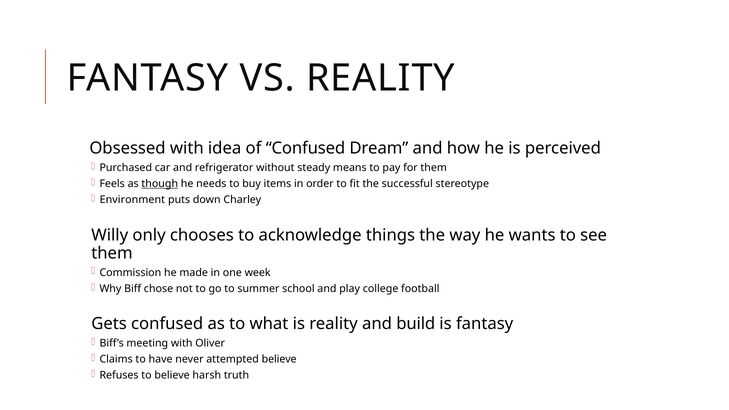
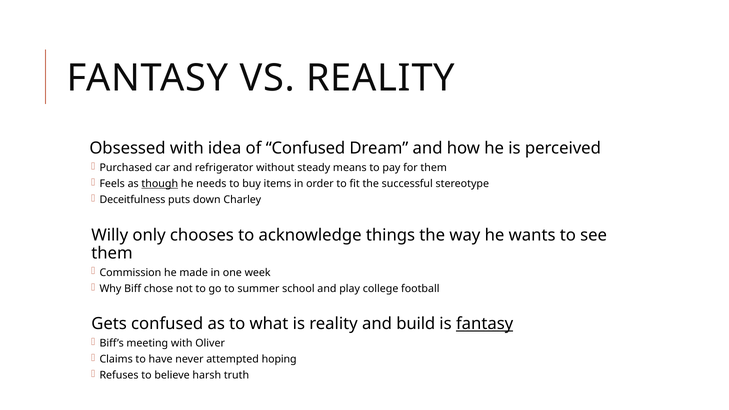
Environment: Environment -> Deceitfulness
fantasy at (485, 324) underline: none -> present
attempted believe: believe -> hoping
